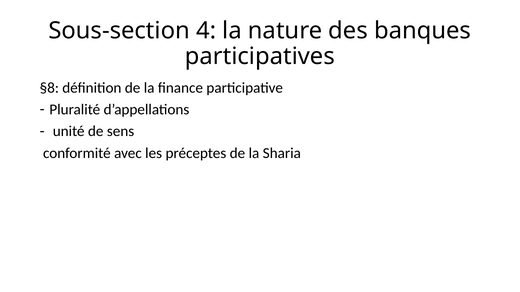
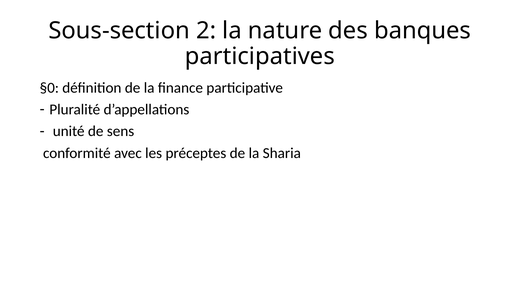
4: 4 -> 2
§8: §8 -> §0
